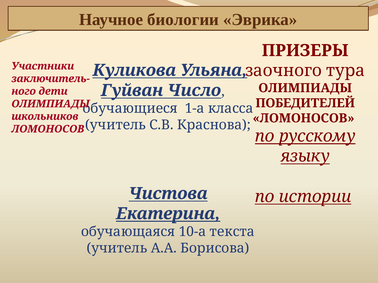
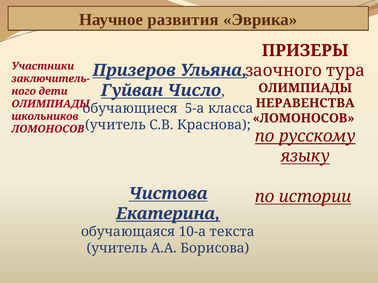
биологии: биологии -> развития
Куликова: Куликова -> Призеров
ПОБЕДИТЕЛЕЙ: ПОБЕДИТЕЛЕЙ -> НЕРАВЕНСТВА
1-а: 1-а -> 5-а
